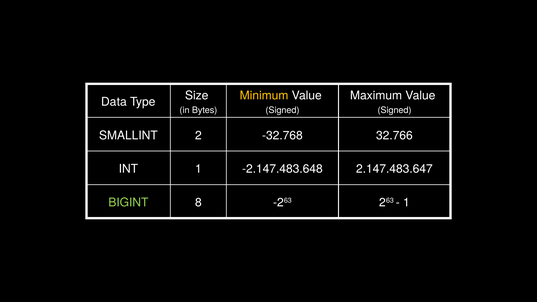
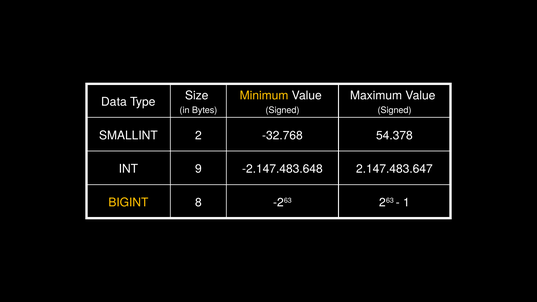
32.766: 32.766 -> 54.378
INT 1: 1 -> 9
BIGINT colour: light green -> yellow
